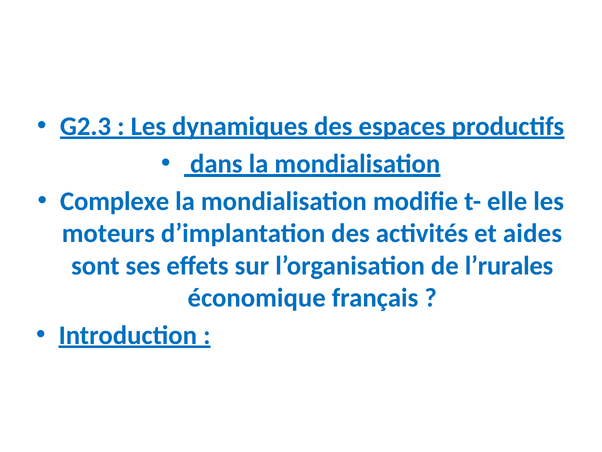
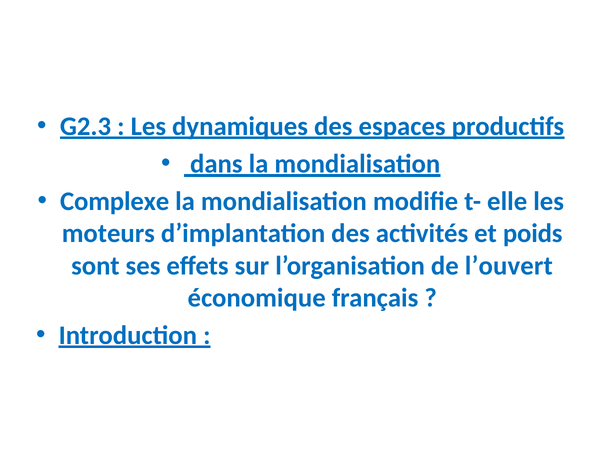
aides: aides -> poids
l’rurales: l’rurales -> l’ouvert
